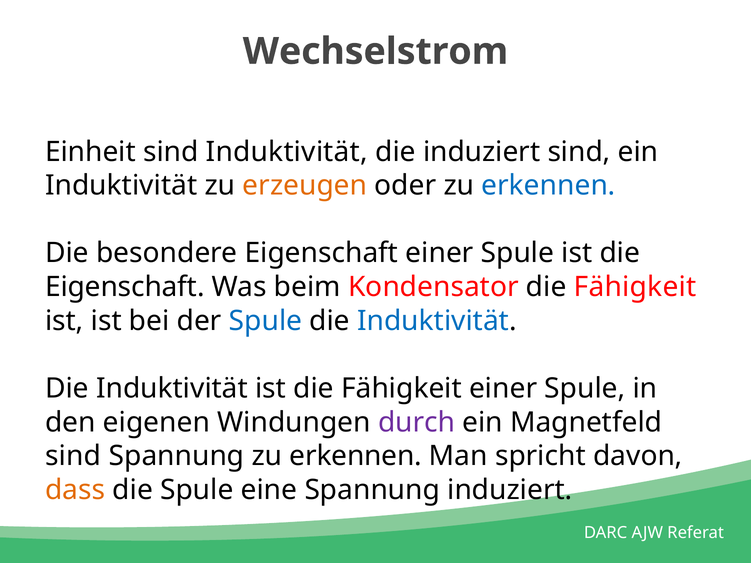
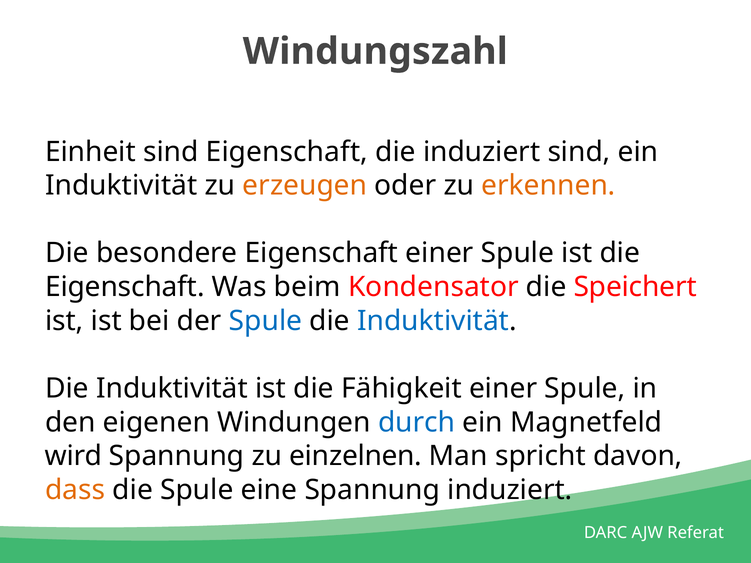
Wechselstrom: Wechselstrom -> Windungszahl
sind Induktivität: Induktivität -> Eigenschaft
erkennen at (548, 186) colour: blue -> orange
Kondensator die Fähigkeit: Fähigkeit -> Speichert
durch colour: purple -> blue
sind at (73, 456): sind -> wird
Spannung zu erkennen: erkennen -> einzelnen
